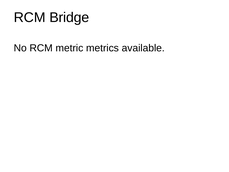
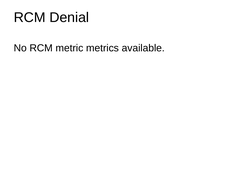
Bridge: Bridge -> Denial
